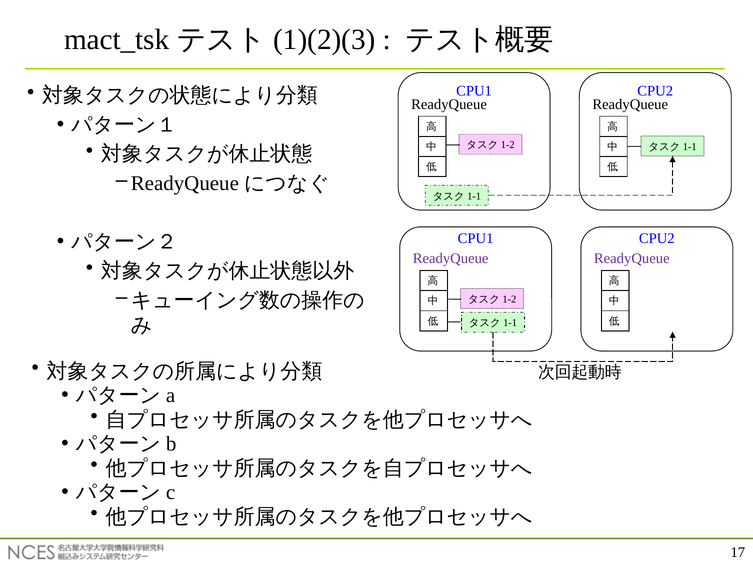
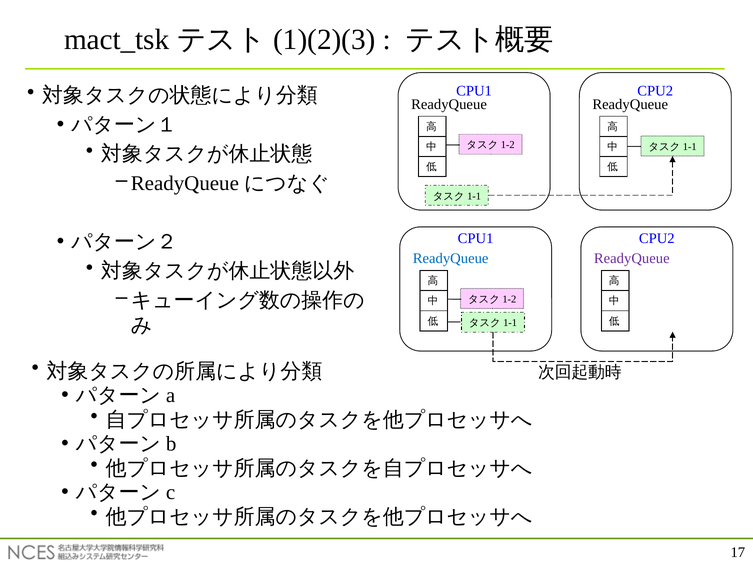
ReadyQueue at (451, 259) colour: purple -> blue
